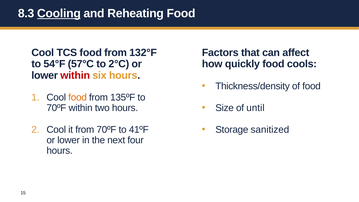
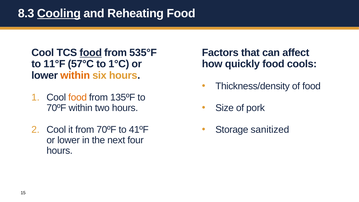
food at (91, 53) underline: none -> present
132°F: 132°F -> 535°F
54°F: 54°F -> 11°F
2°C: 2°C -> 1°C
within at (75, 75) colour: red -> orange
until: until -> pork
